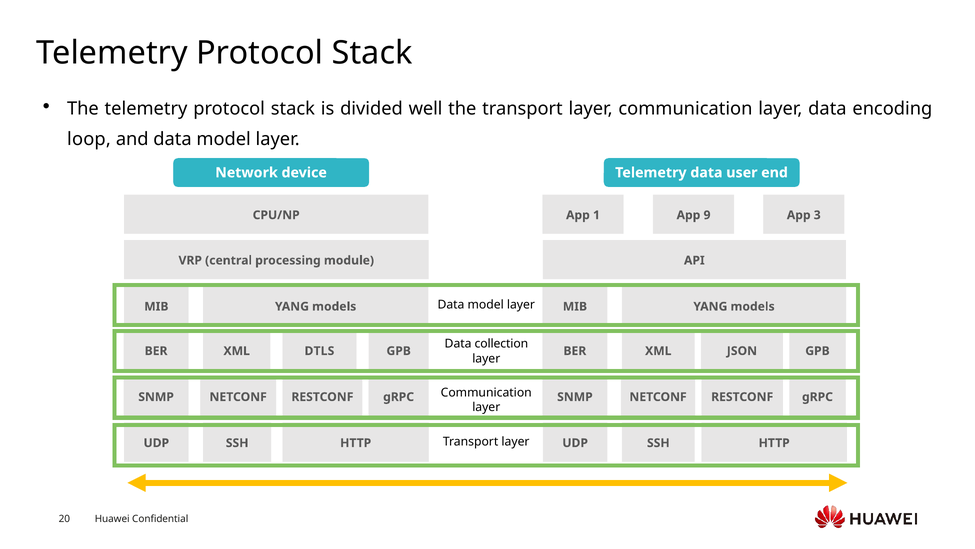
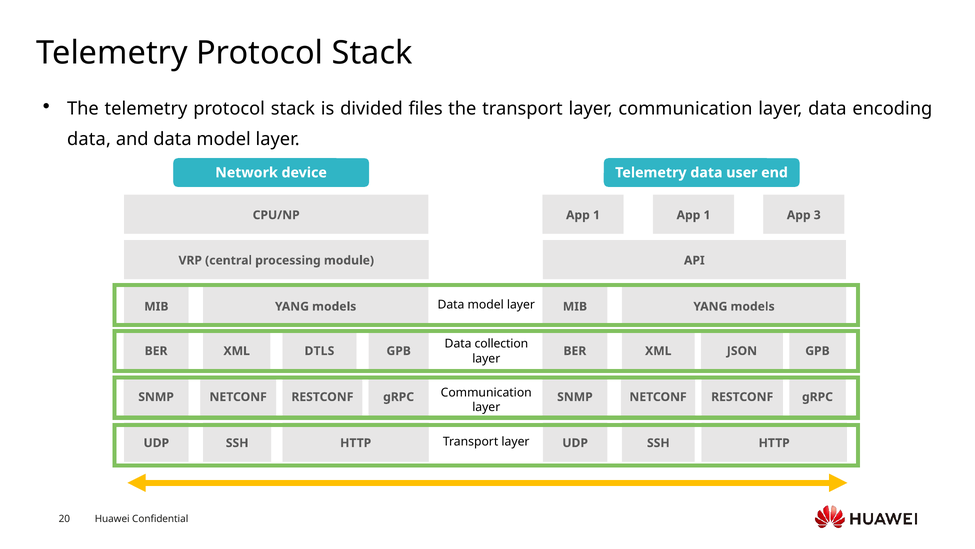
well: well -> files
loop at (89, 139): loop -> data
9 at (707, 215): 9 -> 1
